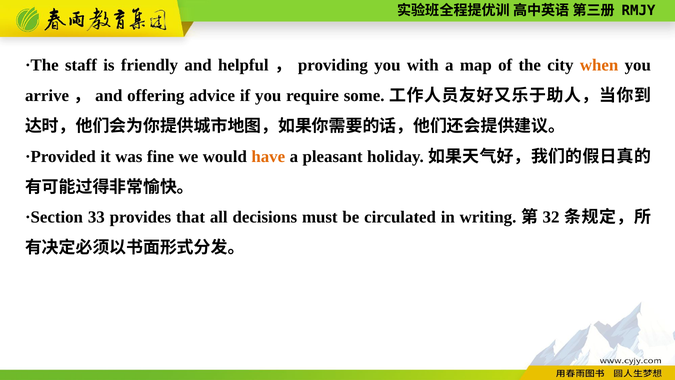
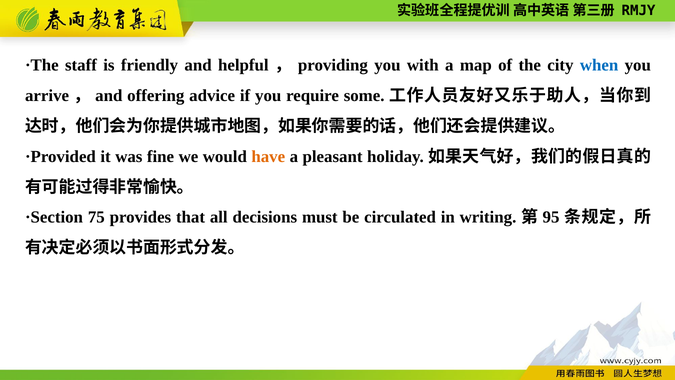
when colour: orange -> blue
33: 33 -> 75
32: 32 -> 95
